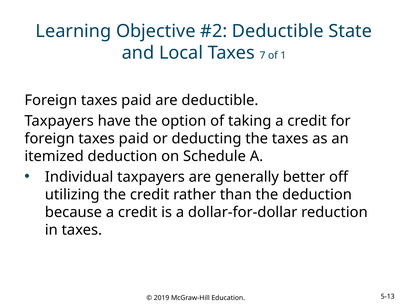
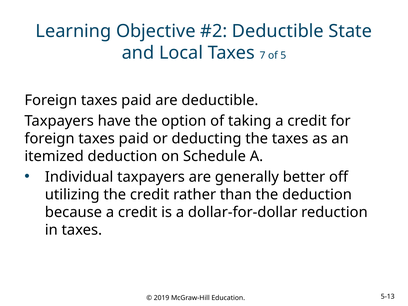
1: 1 -> 5
